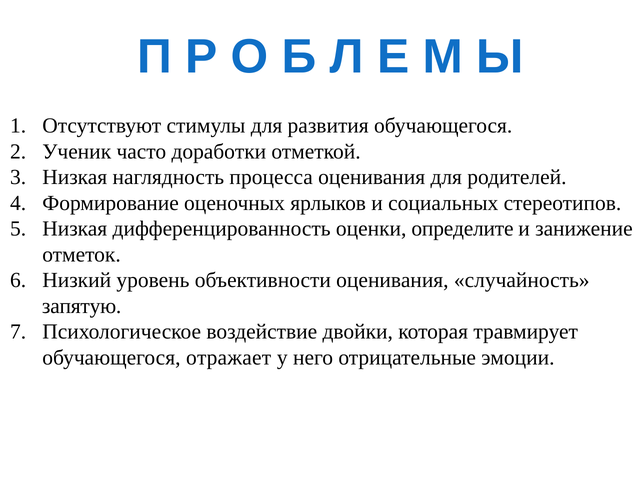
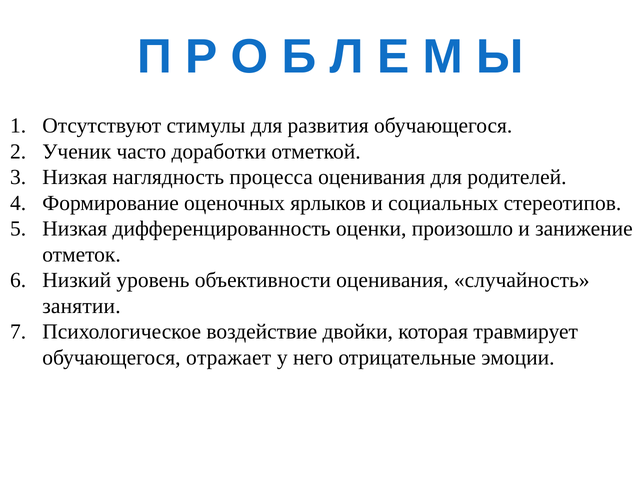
определите: определите -> произошло
запятую: запятую -> занятии
